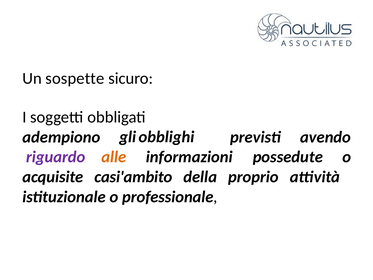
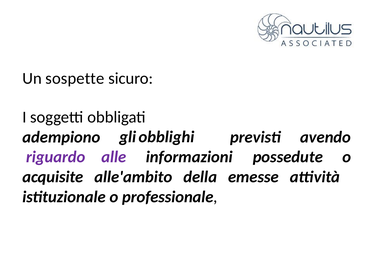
alle colour: orange -> purple
casi'ambito: casi'ambito -> alle'ambito
proprio: proprio -> emesse
